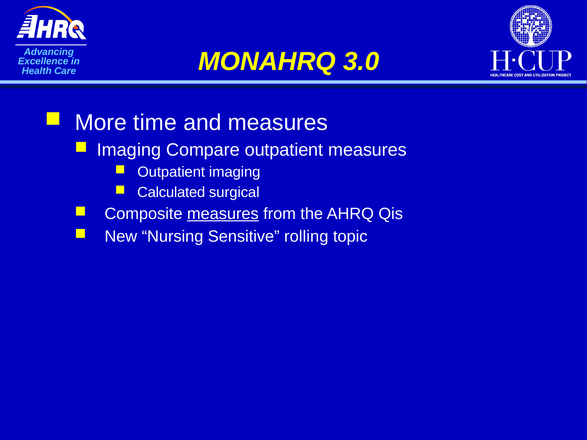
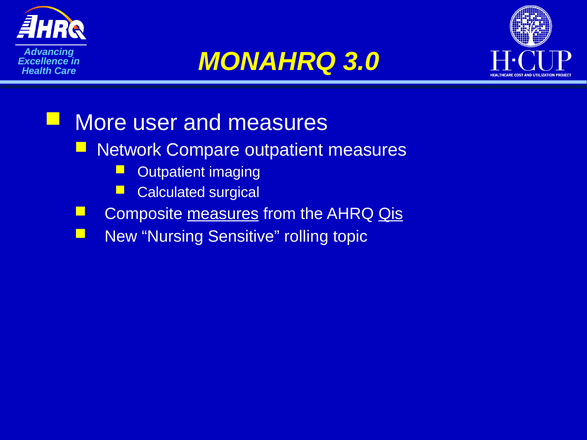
time: time -> user
Imaging at (129, 150): Imaging -> Network
Qis underline: none -> present
